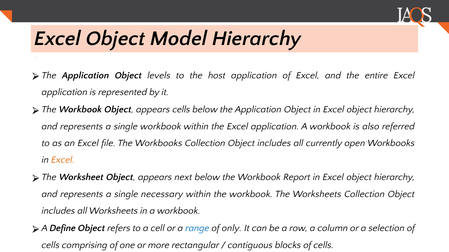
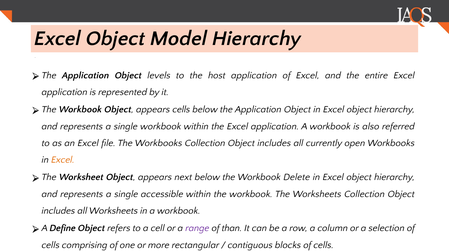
Report: Report -> Delete
necessary: necessary -> accessible
range colour: blue -> purple
only: only -> than
